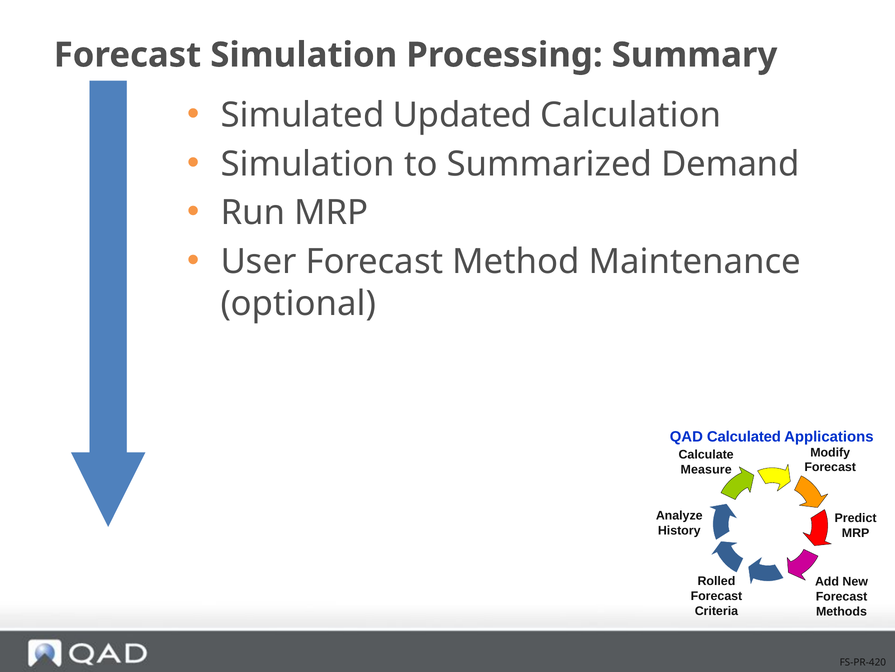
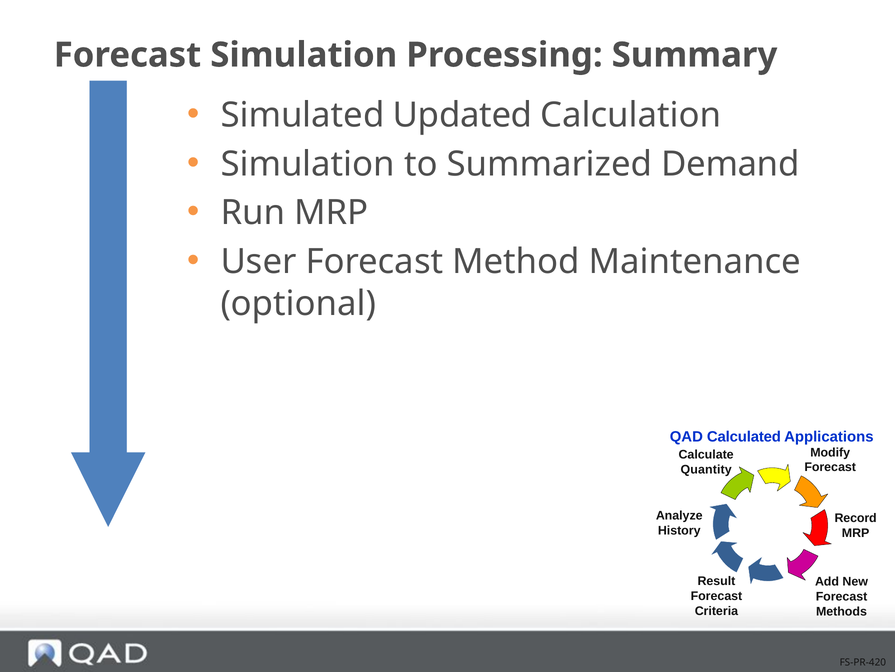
Measure: Measure -> Quantity
Predict: Predict -> Record
Rolled: Rolled -> Result
